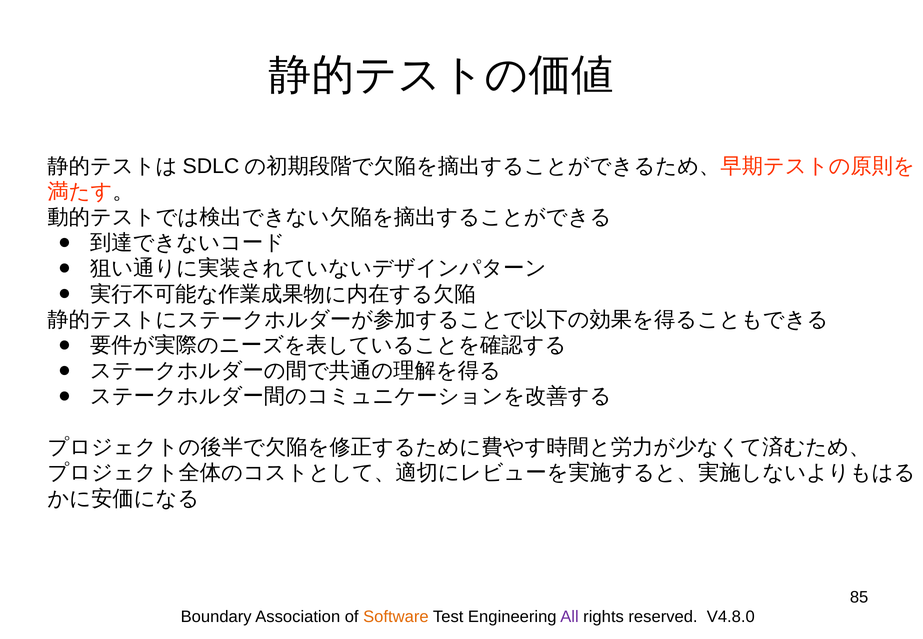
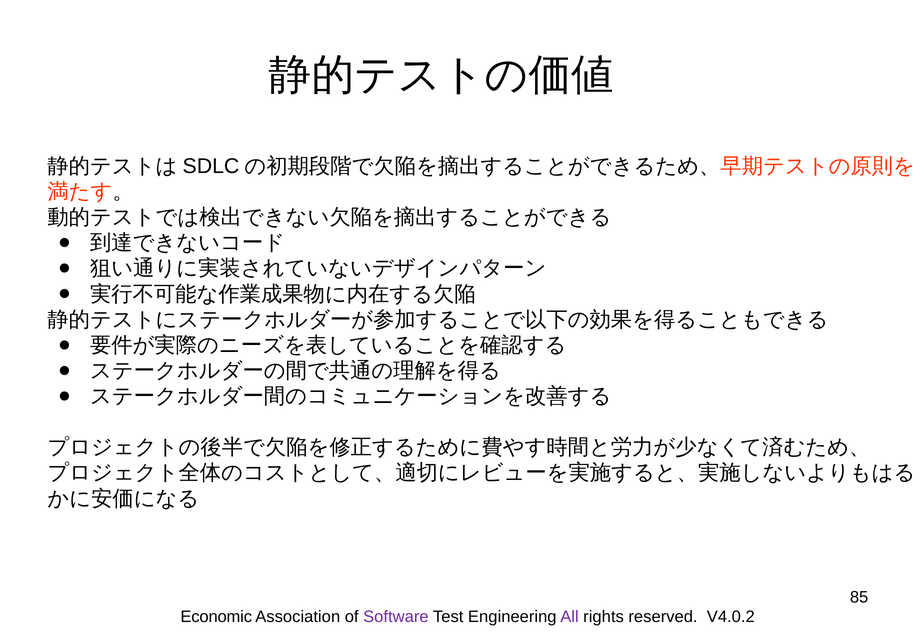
Boundary: Boundary -> Economic
Software colour: orange -> purple
V4.8.0: V4.8.0 -> V4.0.2
